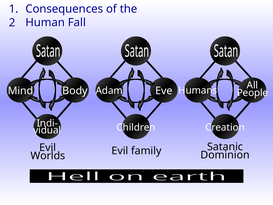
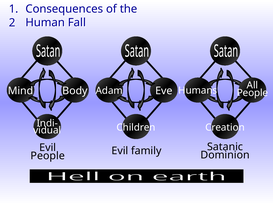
Worlds at (48, 156): Worlds -> People
